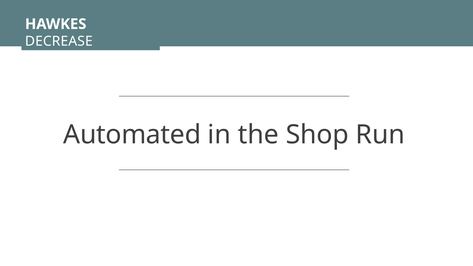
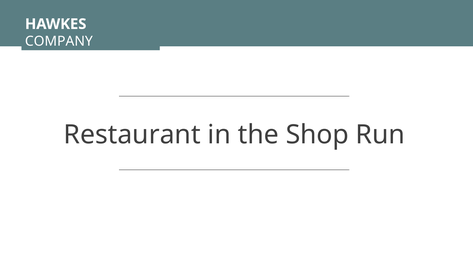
DECREASE: DECREASE -> COMPANY
Automated: Automated -> Restaurant
